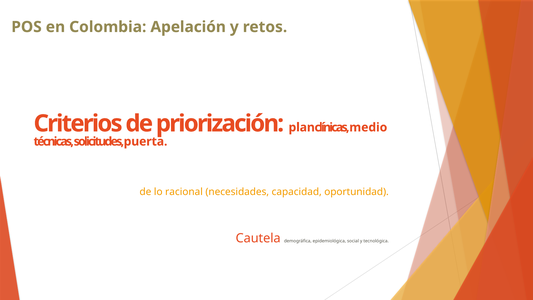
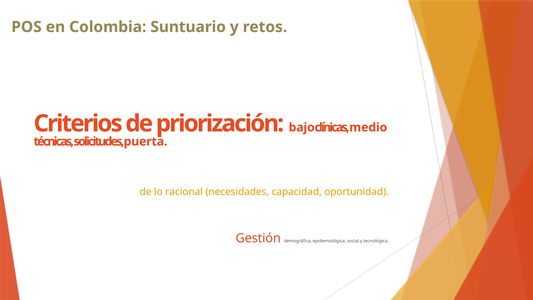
Apelación: Apelación -> Suntuario
plan: plan -> bajo
Cautela: Cautela -> Gestión
